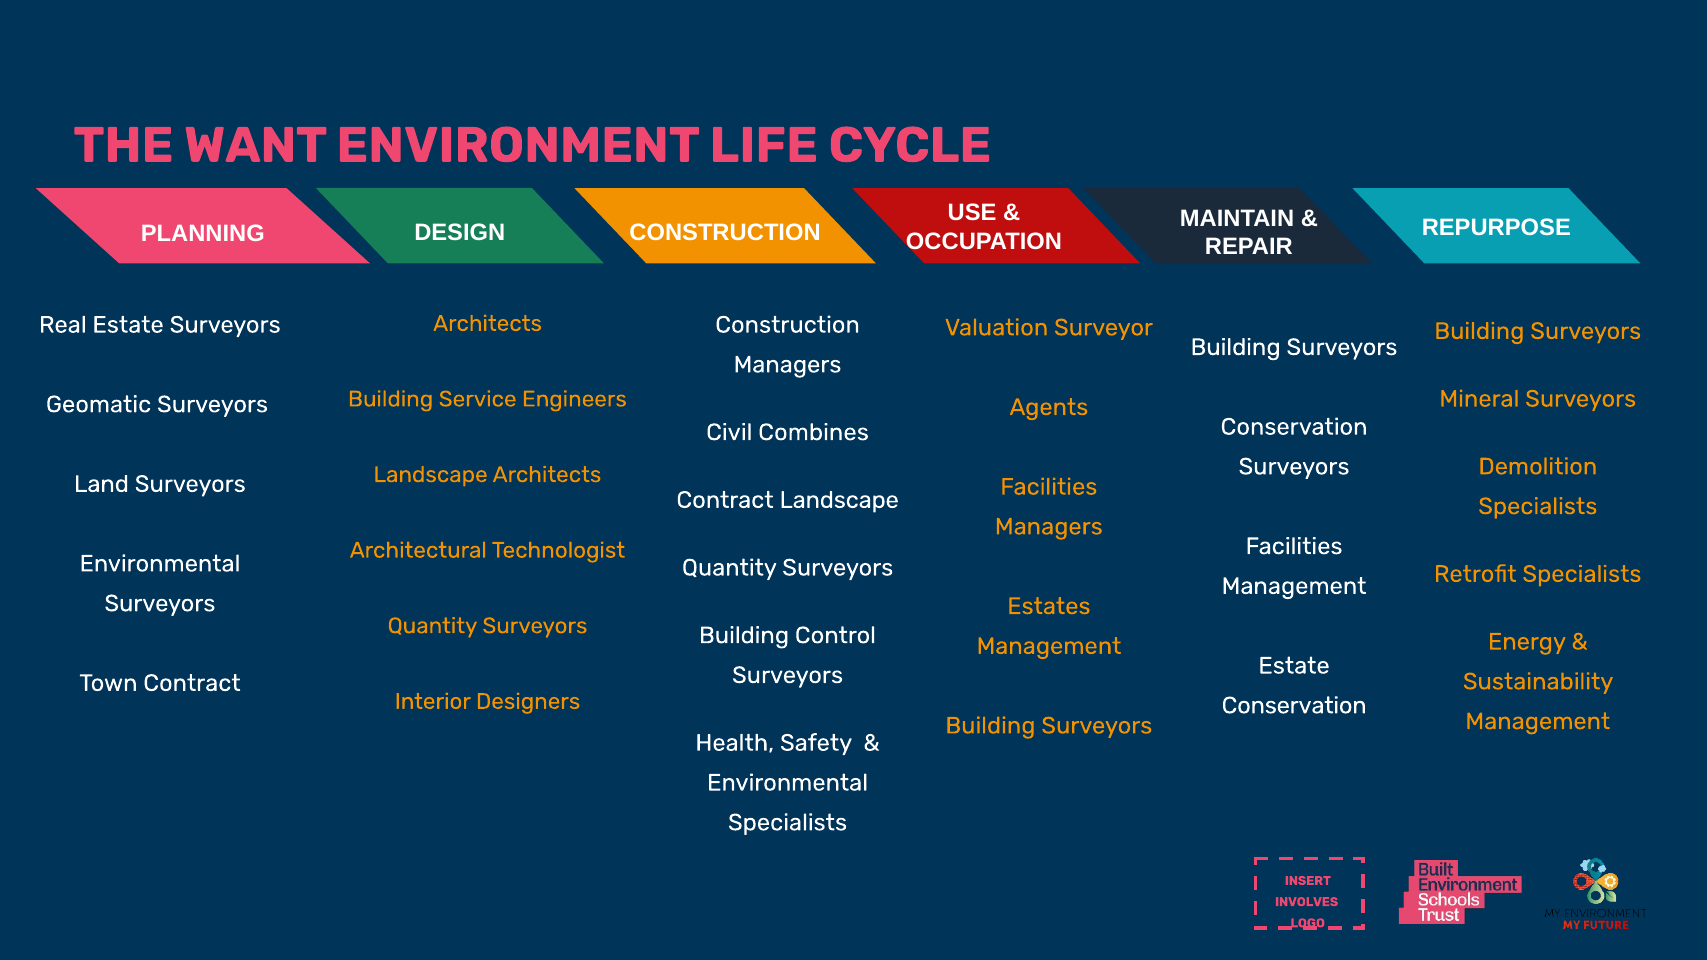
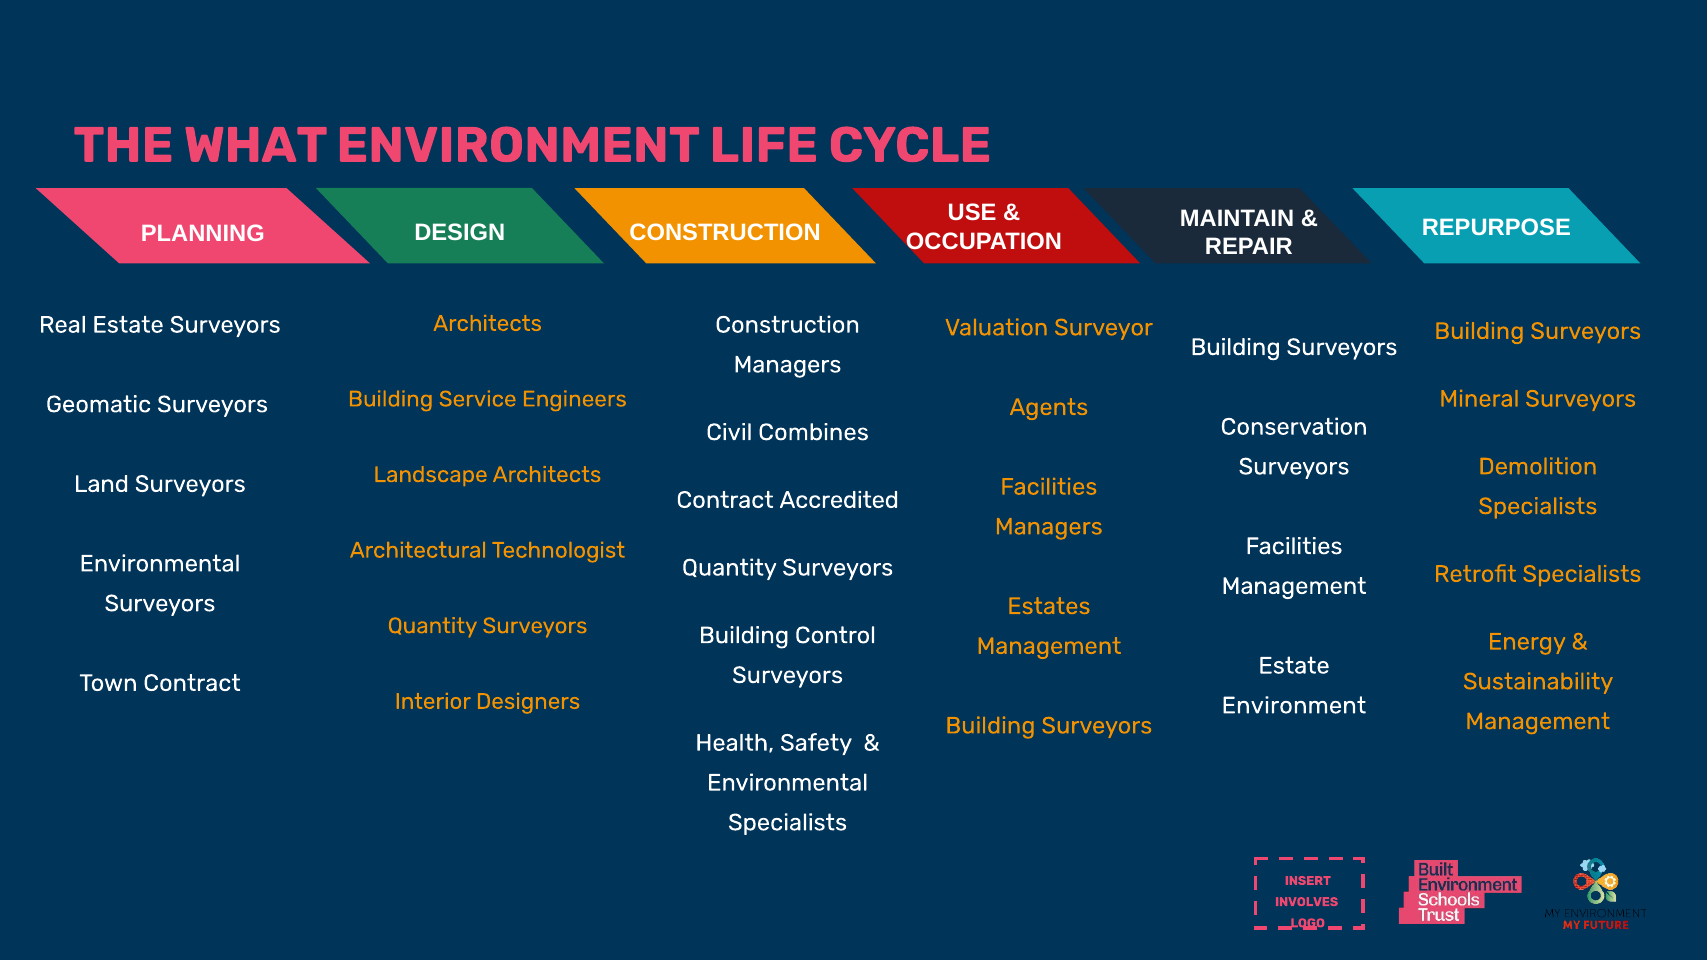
WANT: WANT -> WHAT
Contract Landscape: Landscape -> Accredited
Conservation at (1294, 706): Conservation -> Environment
